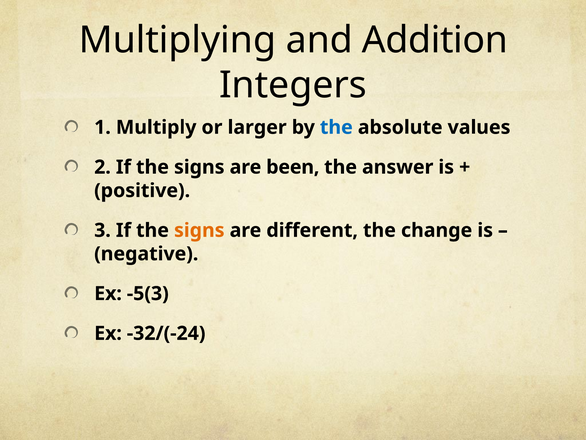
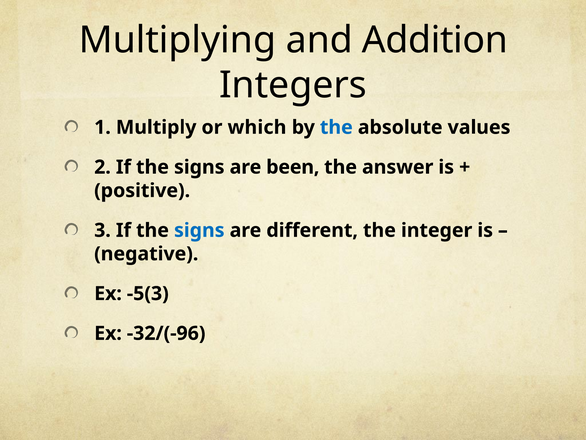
larger: larger -> which
signs at (199, 230) colour: orange -> blue
change: change -> integer
-32/(-24: -32/(-24 -> -32/(-96
